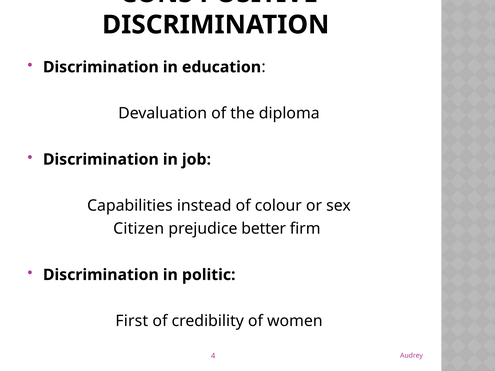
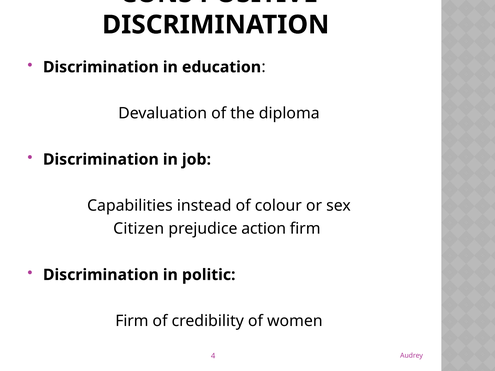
better: better -> action
First at (132, 321): First -> Firm
